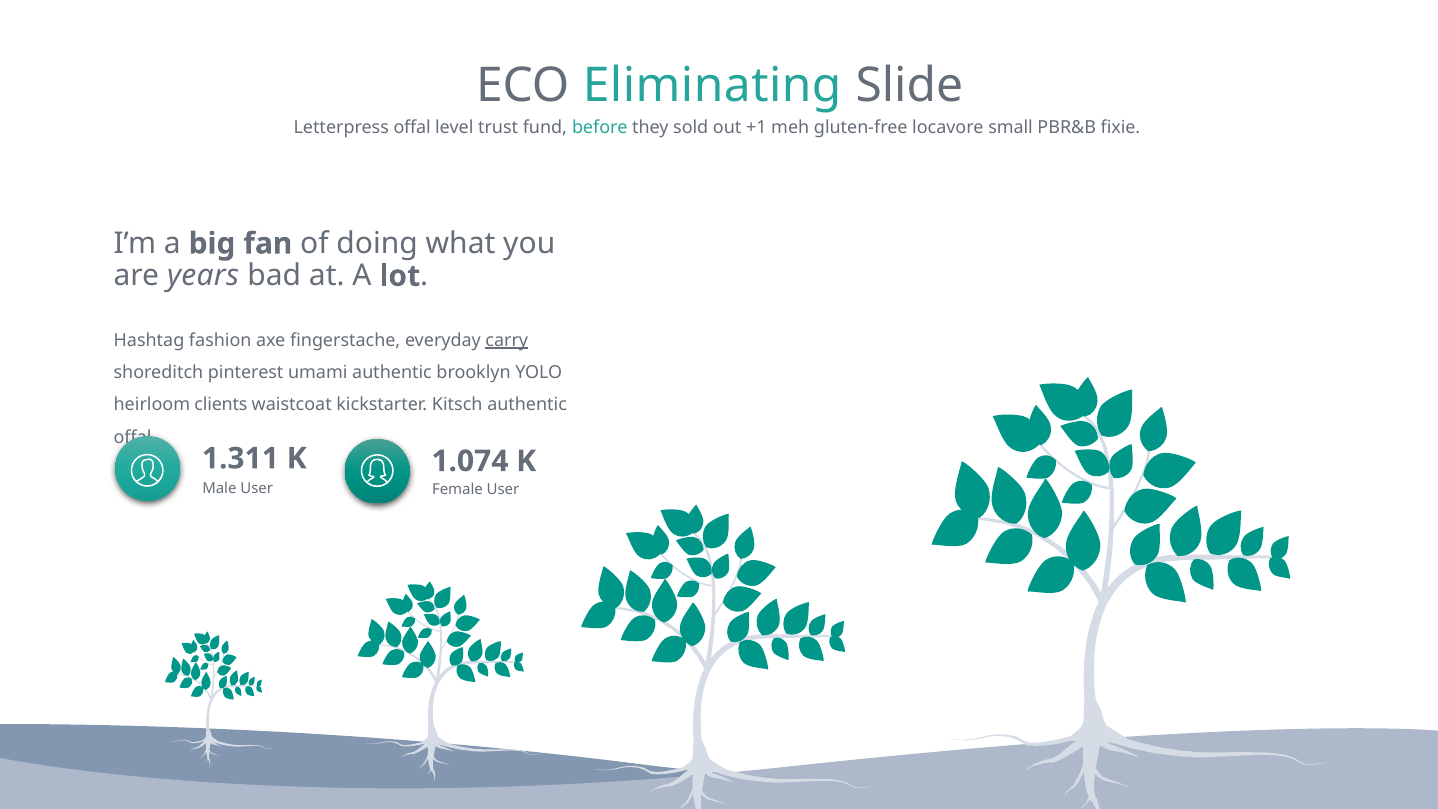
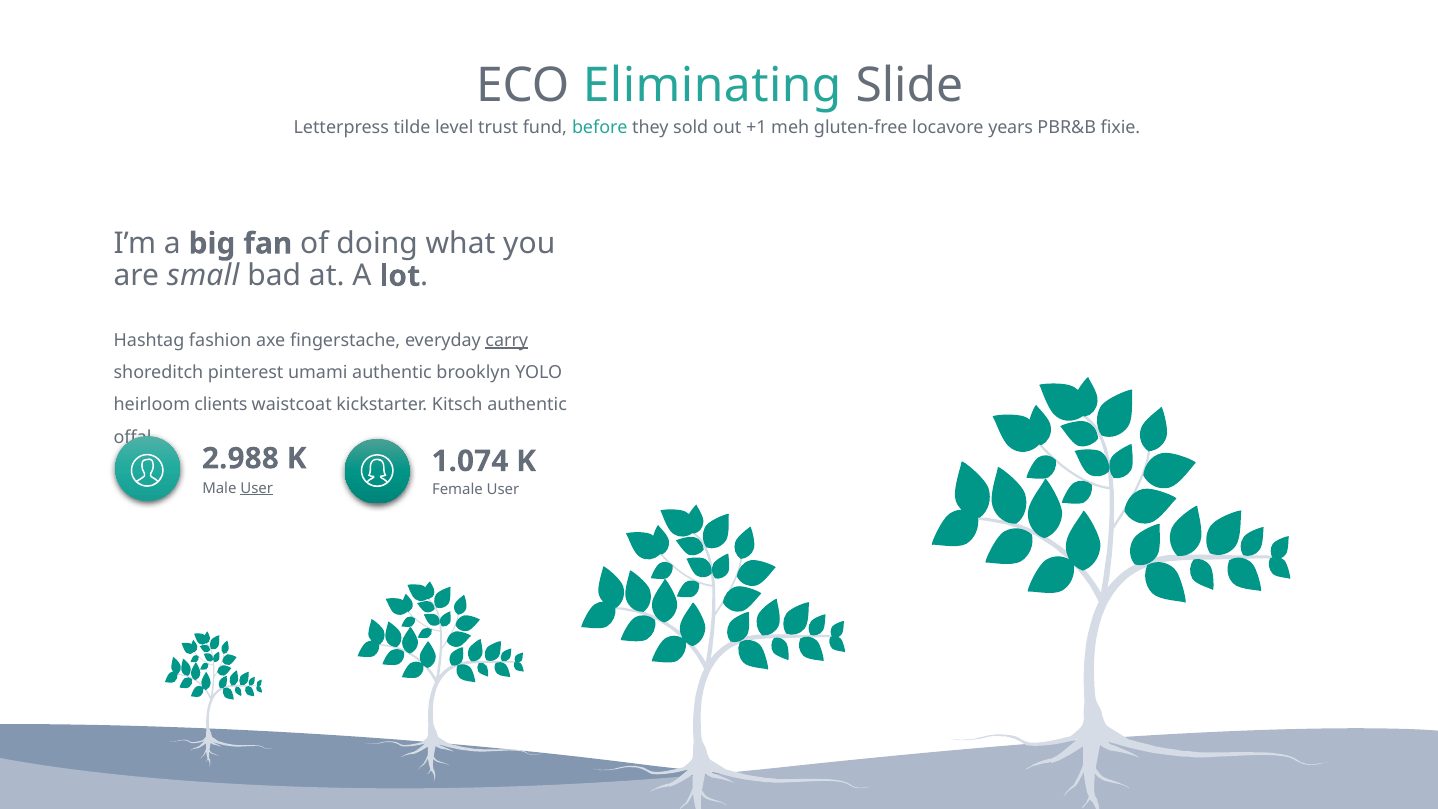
Letterpress offal: offal -> tilde
small: small -> years
years: years -> small
1.311: 1.311 -> 2.988
User at (257, 488) underline: none -> present
